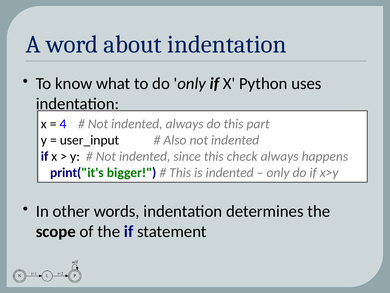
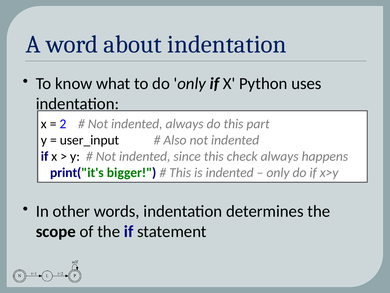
4: 4 -> 2
